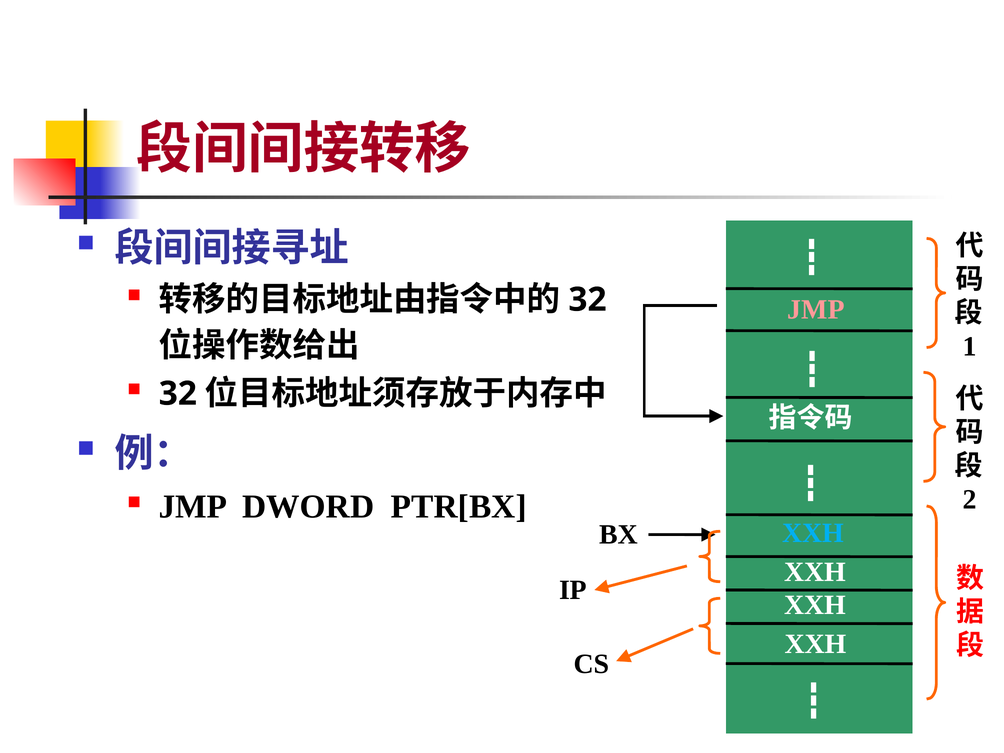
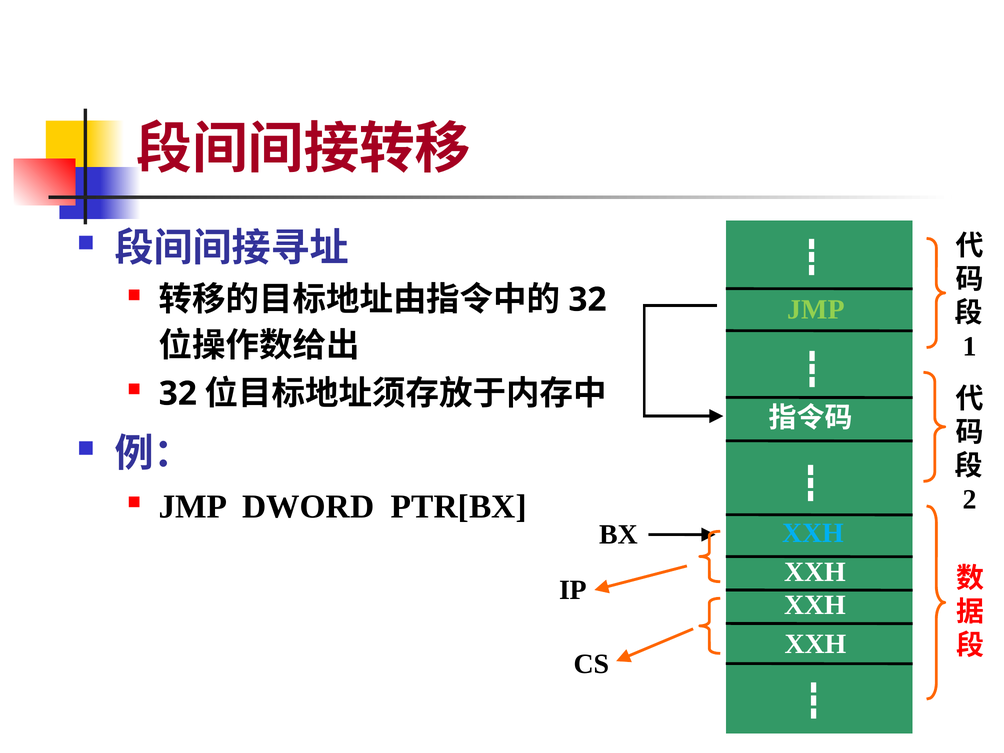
JMP at (816, 309) colour: pink -> light green
